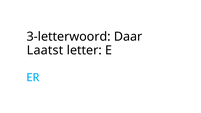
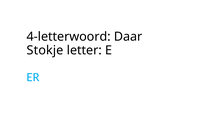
3-letterwoord: 3-letterwoord -> 4-letterwoord
Laatst: Laatst -> Stokje
